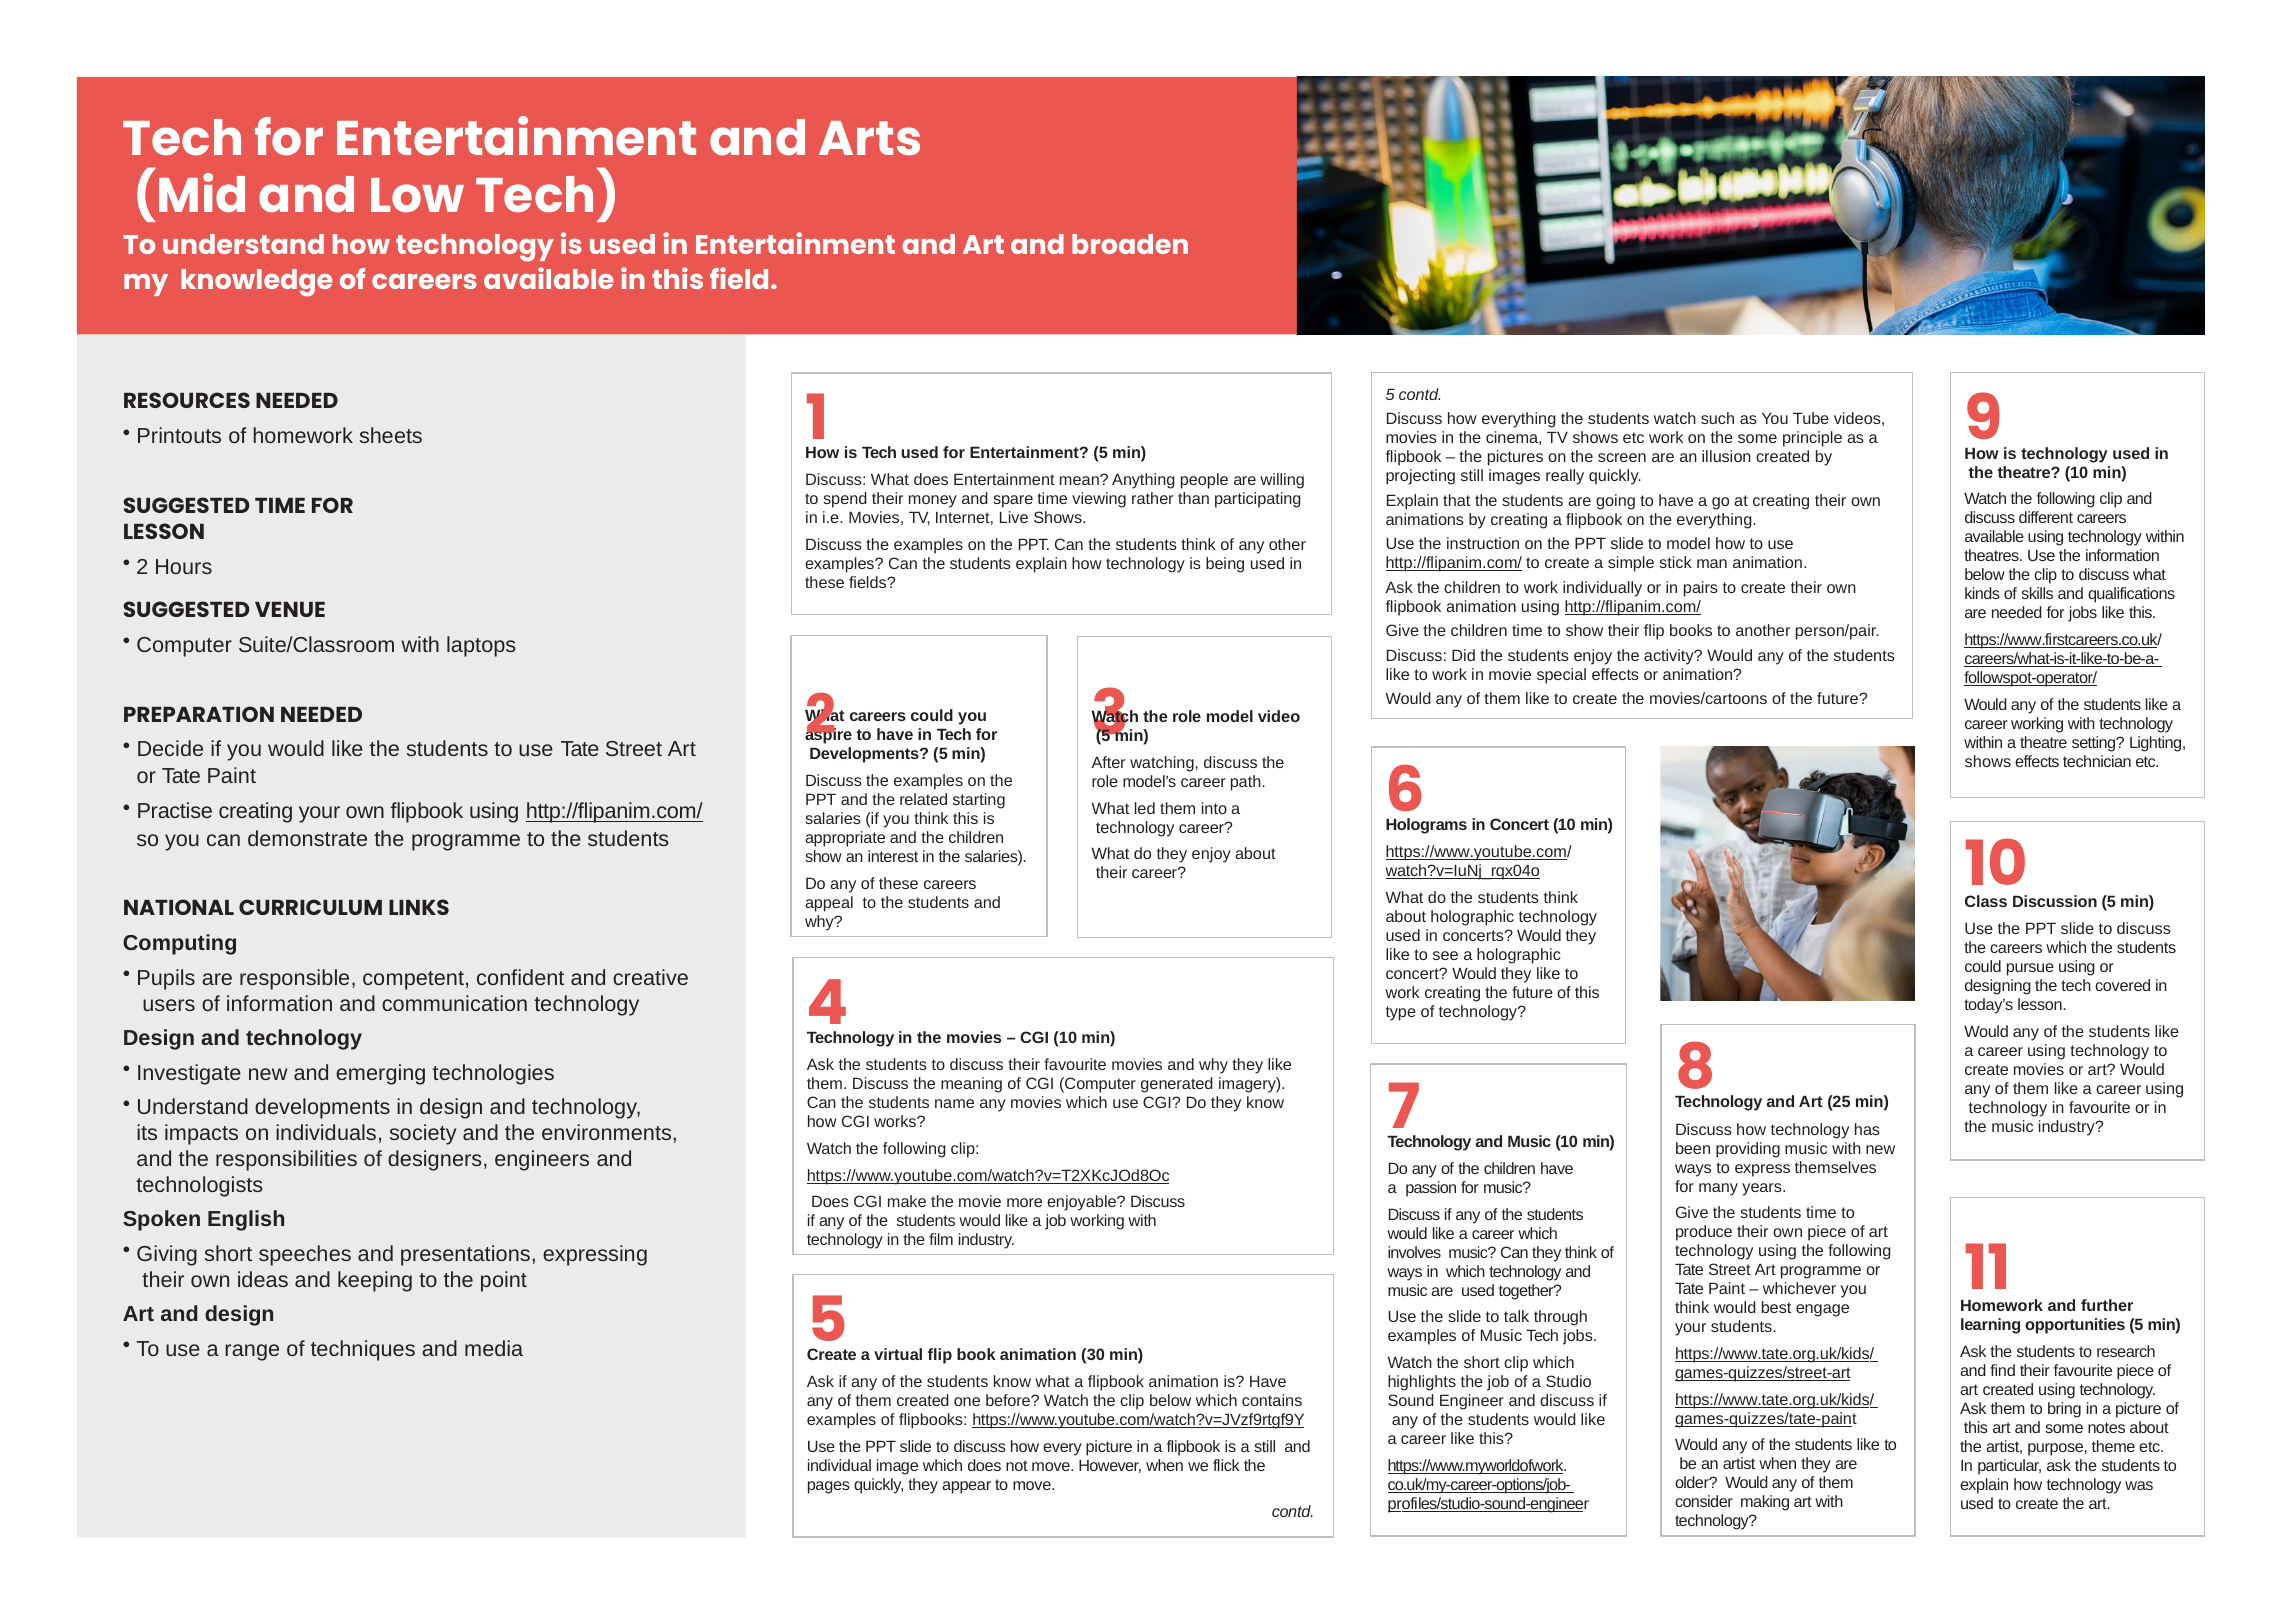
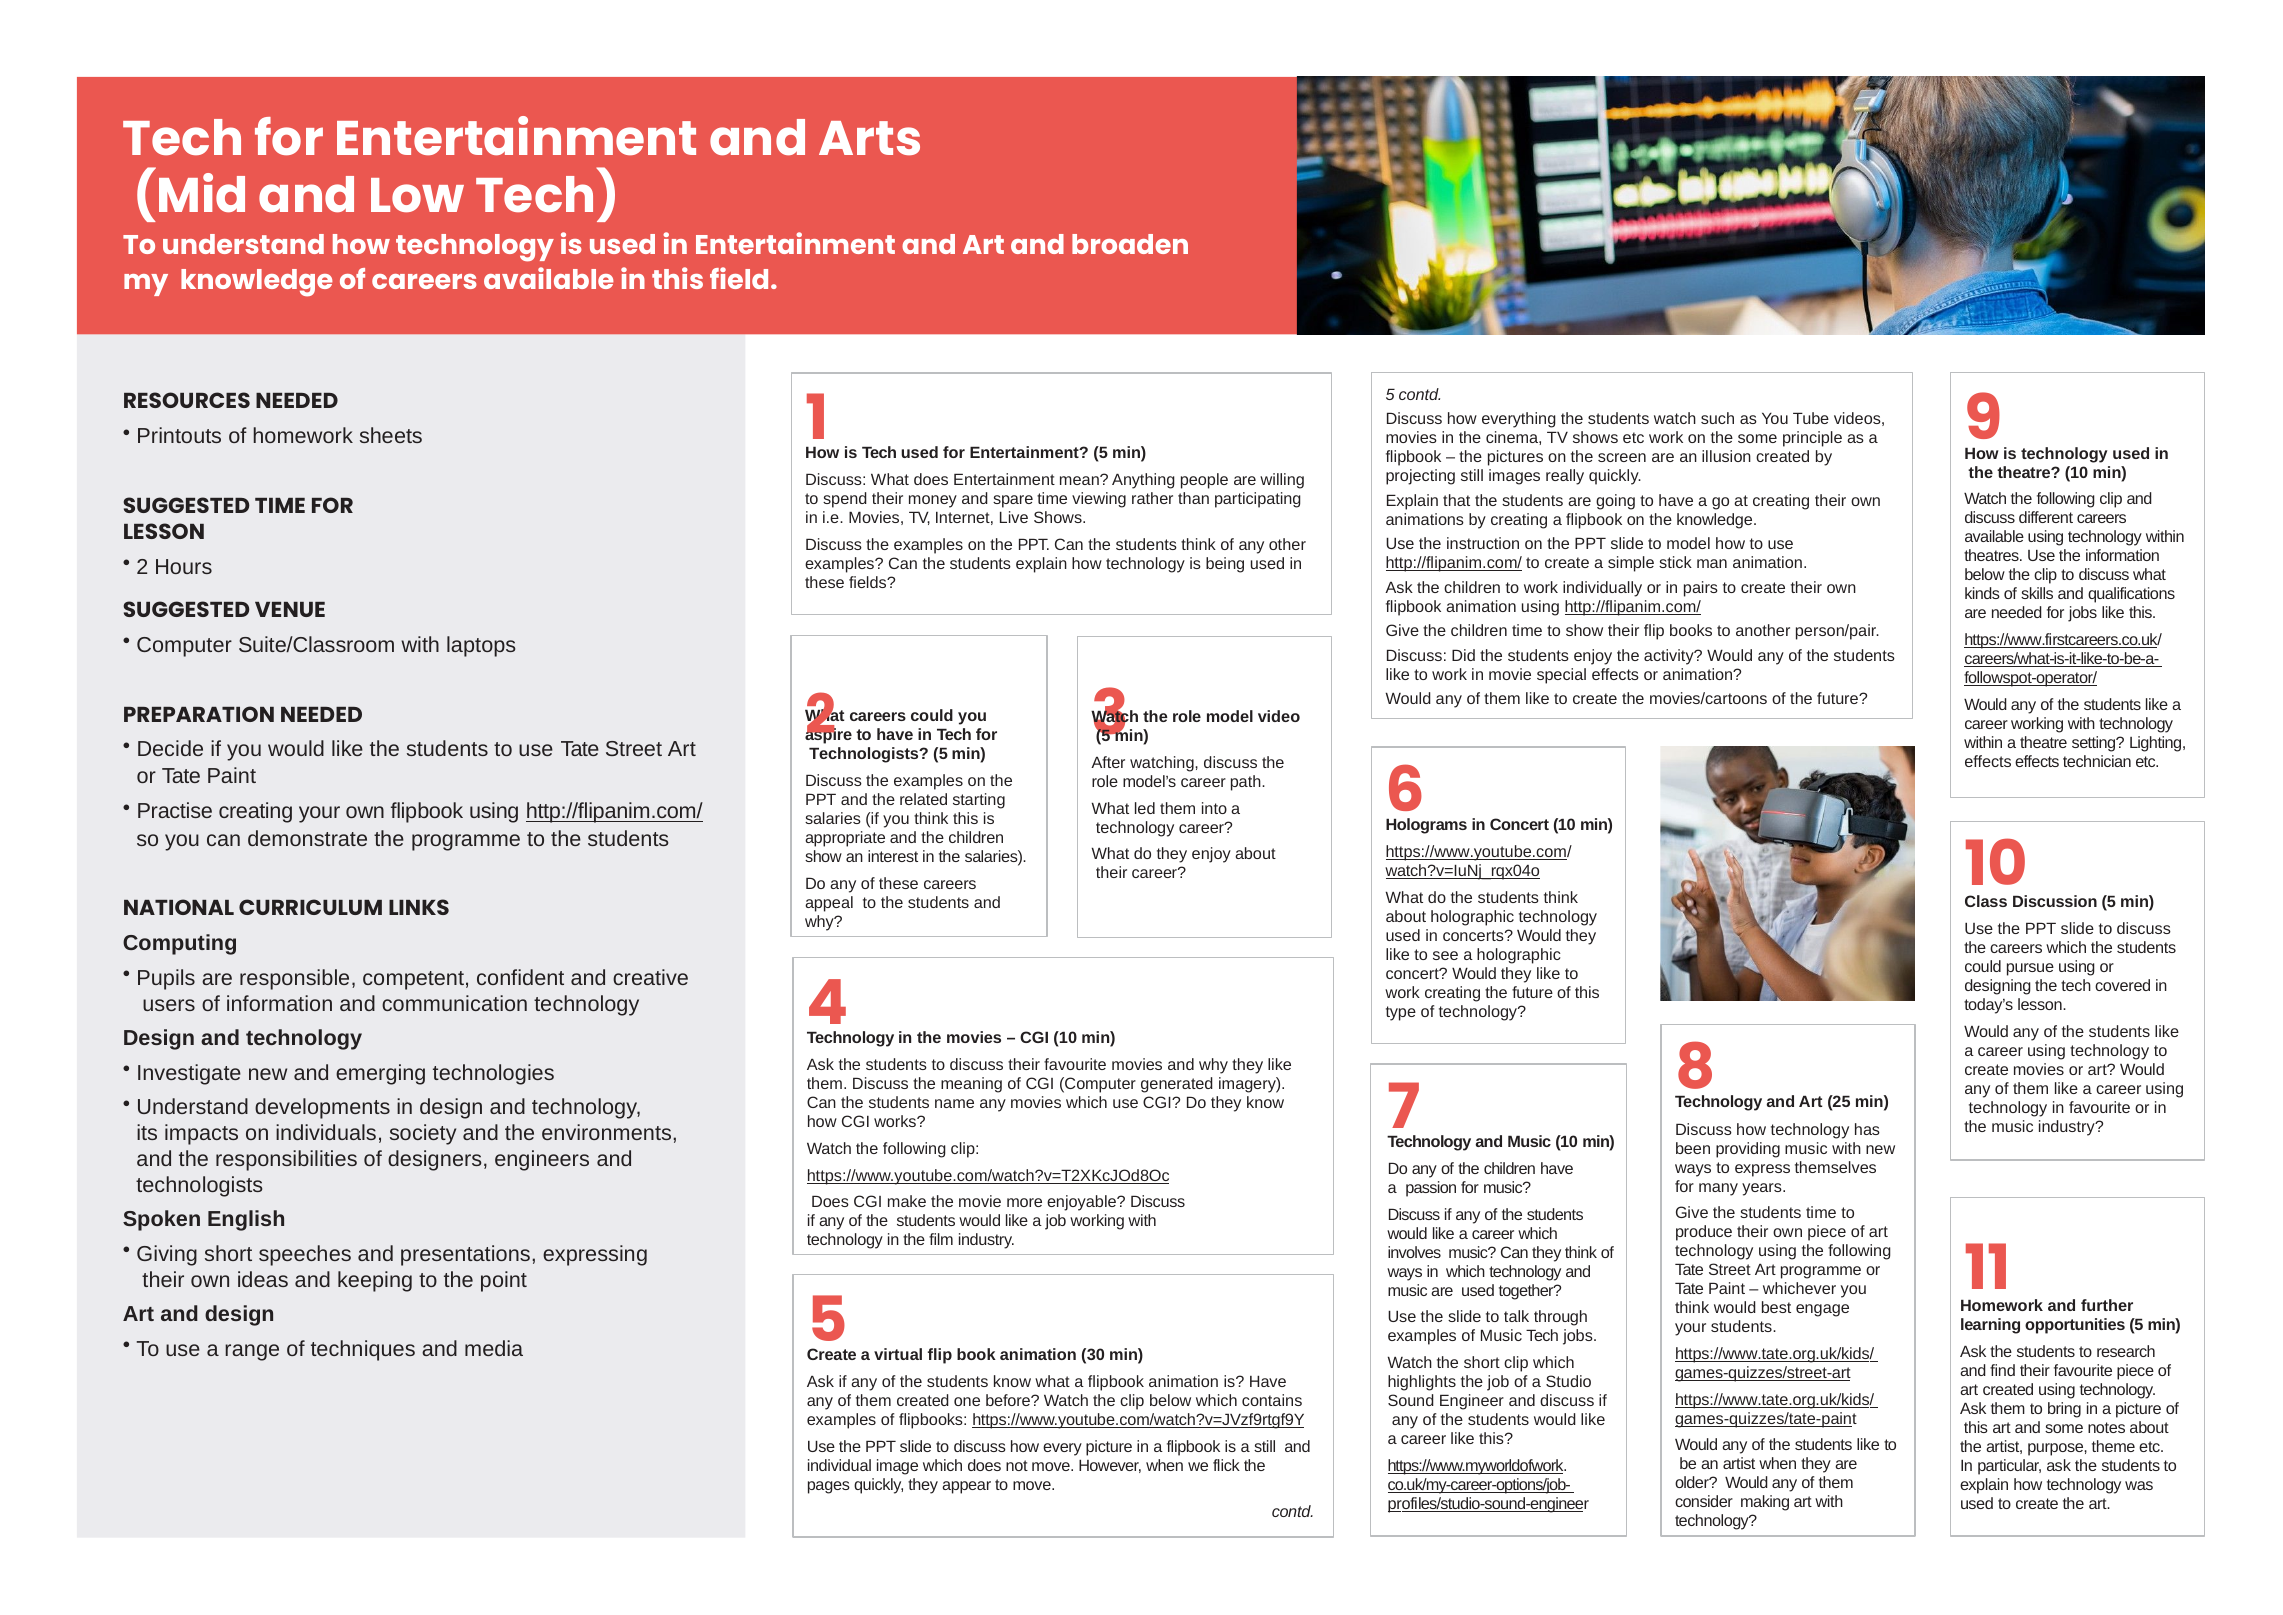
the everything: everything -> knowledge
Developments at (869, 754): Developments -> Technologists
shows at (1988, 762): shows -> effects
